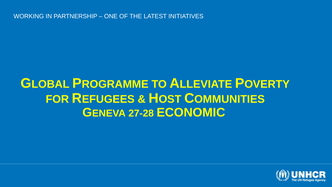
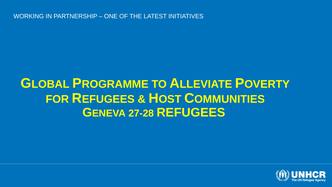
ECONOMIC: ECONOMIC -> REFUGEES
